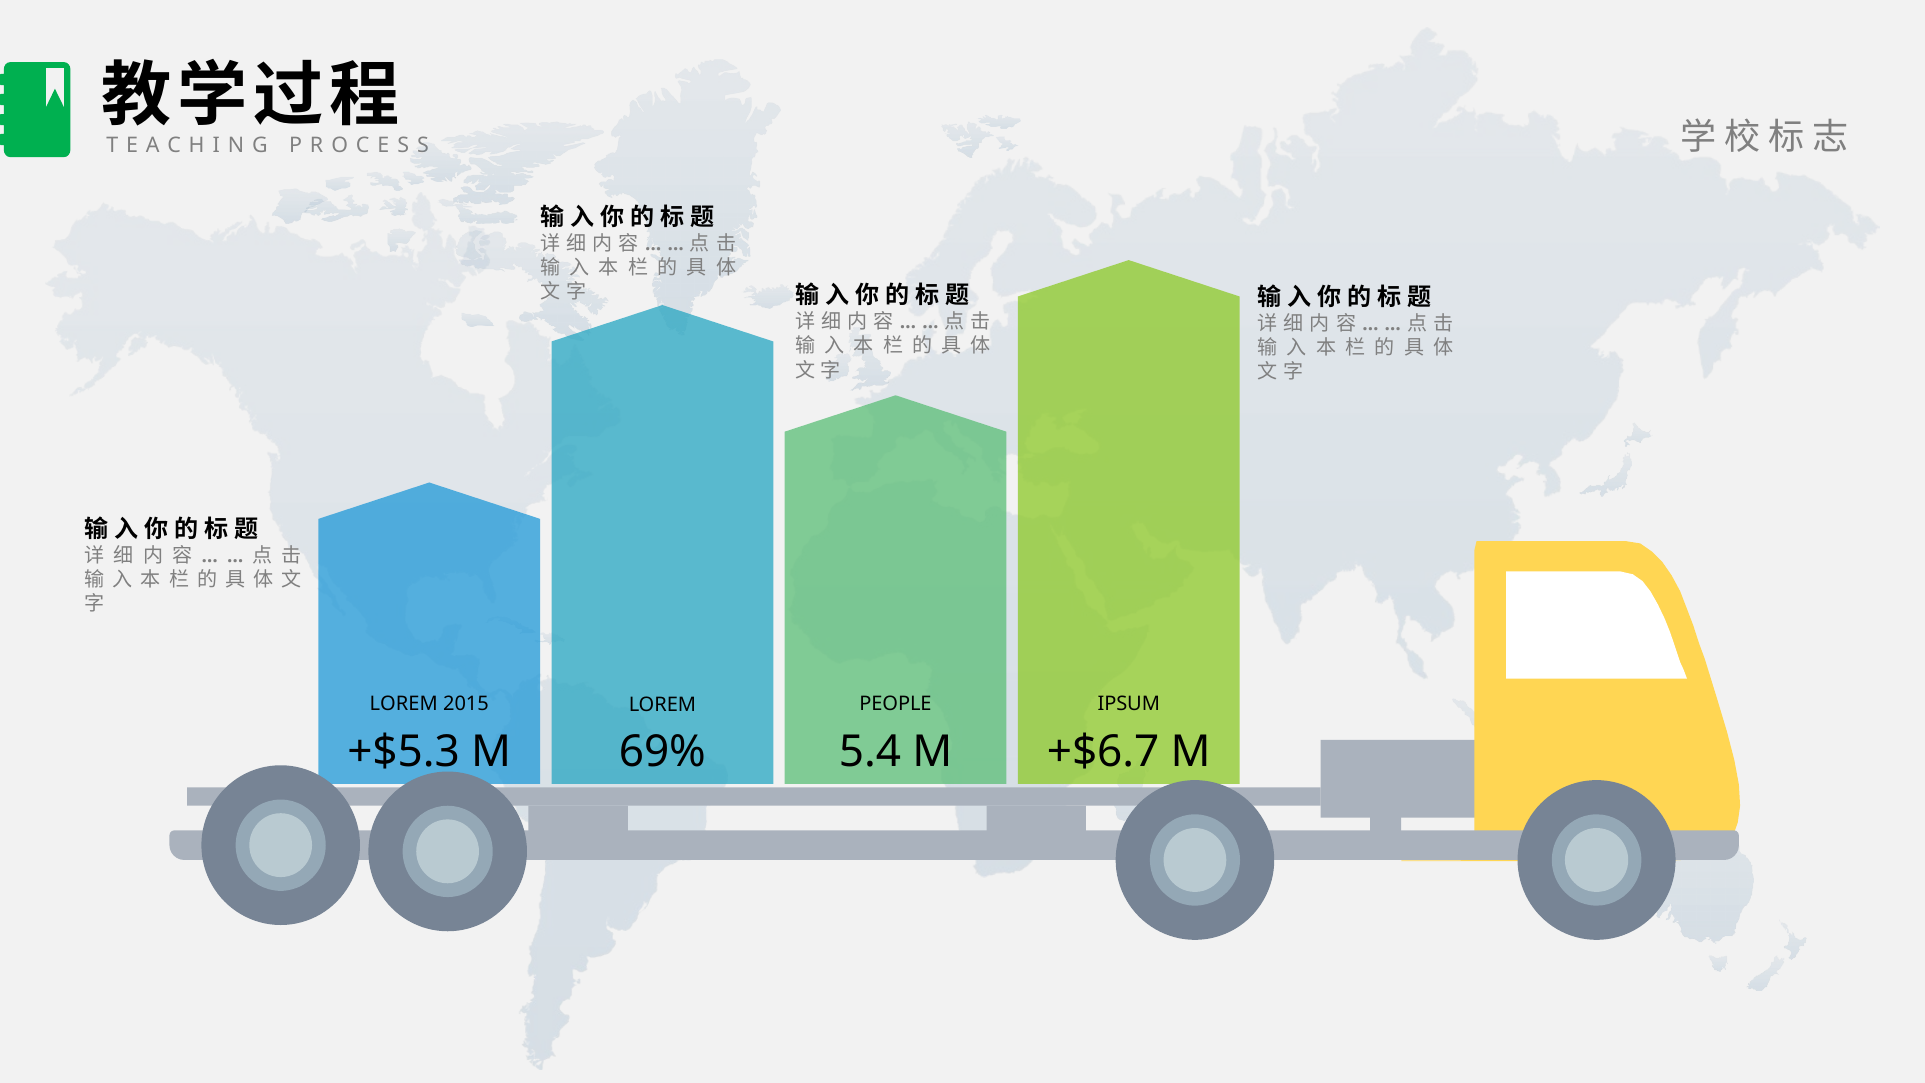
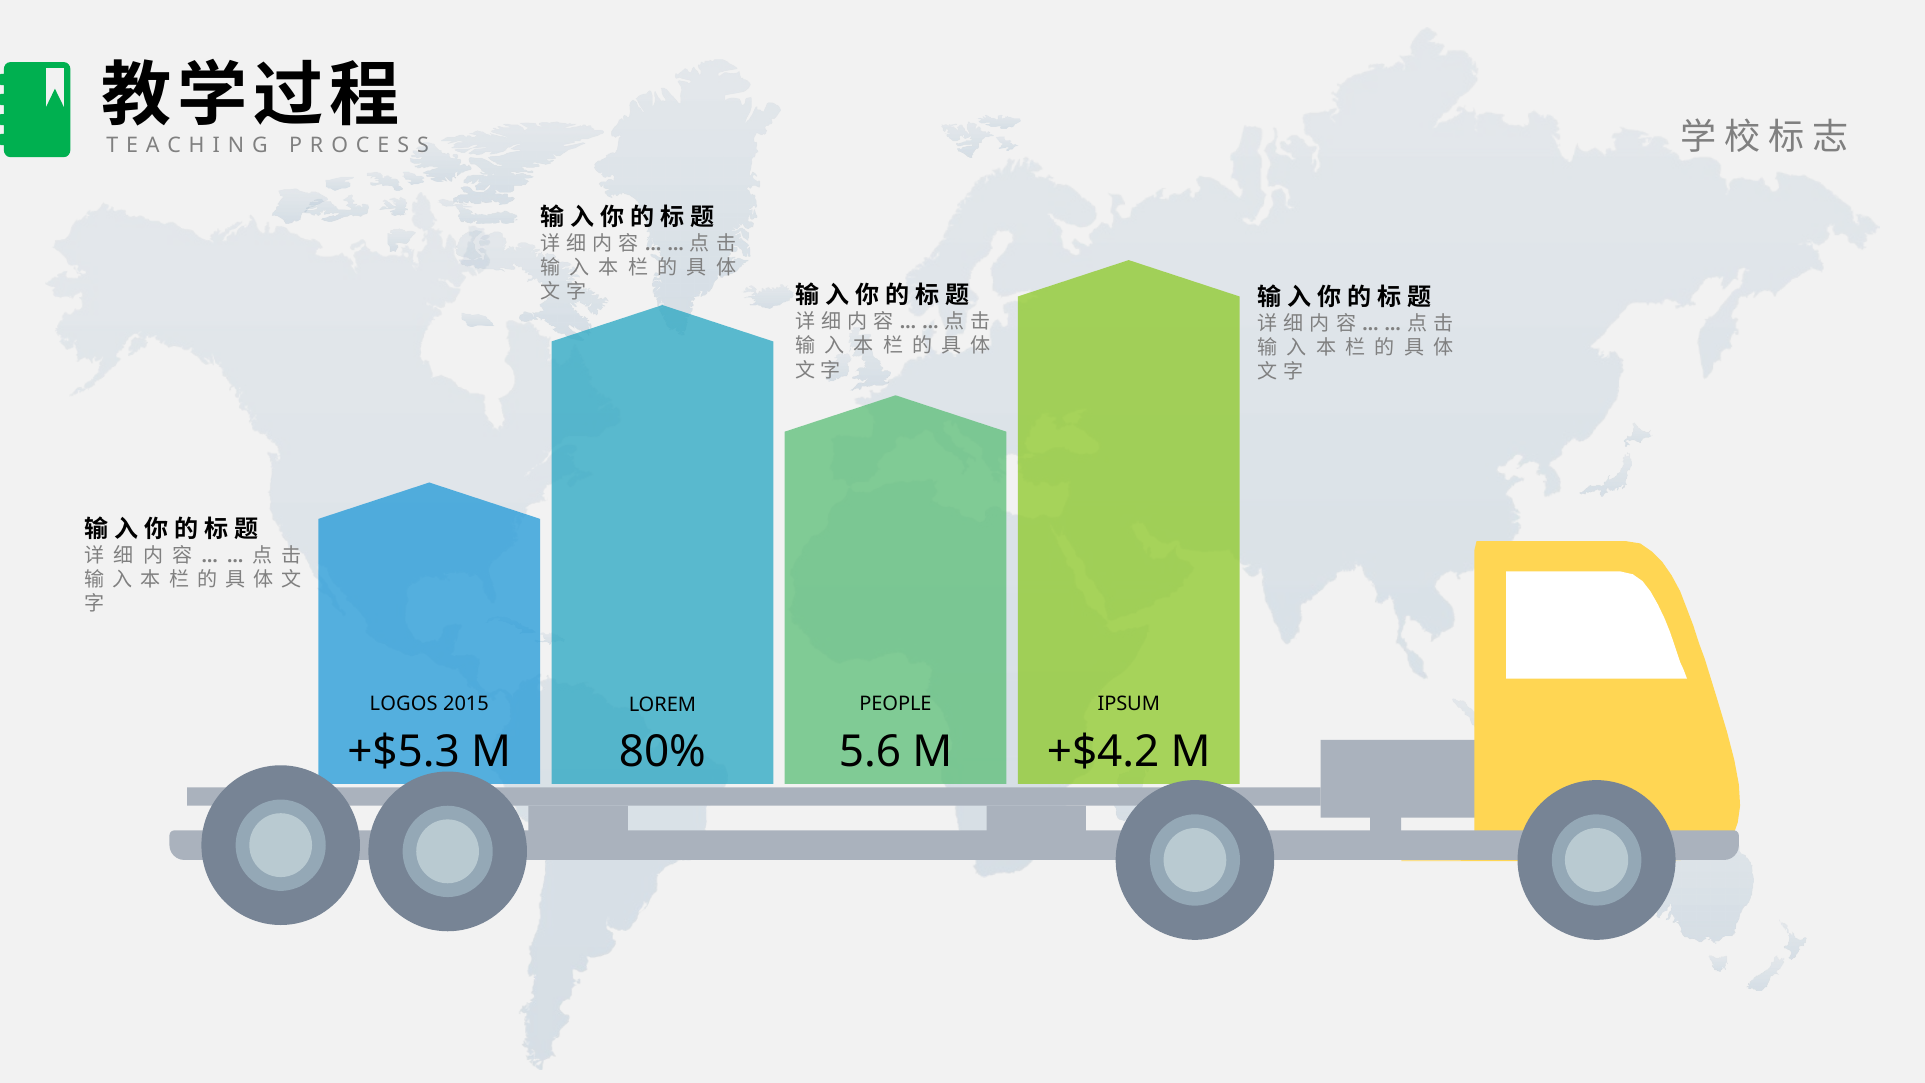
LOREM at (404, 704): LOREM -> LOGOS
69%: 69% -> 80%
5.4: 5.4 -> 5.6
+$6.7: +$6.7 -> +$4.2
